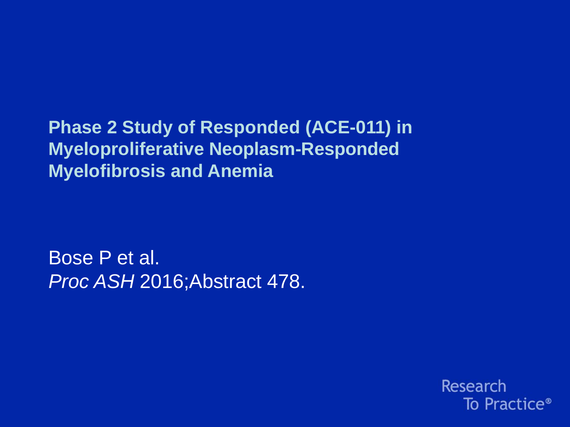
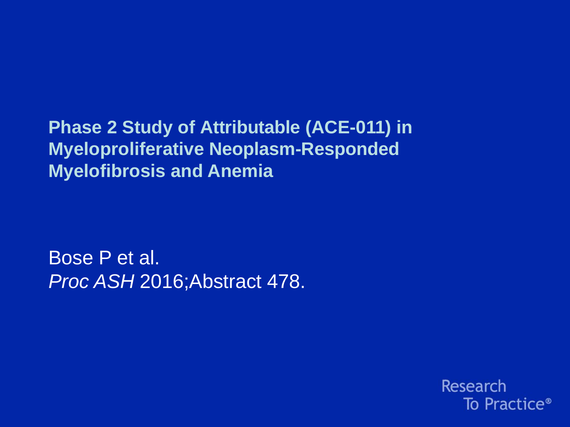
Responded: Responded -> Attributable
